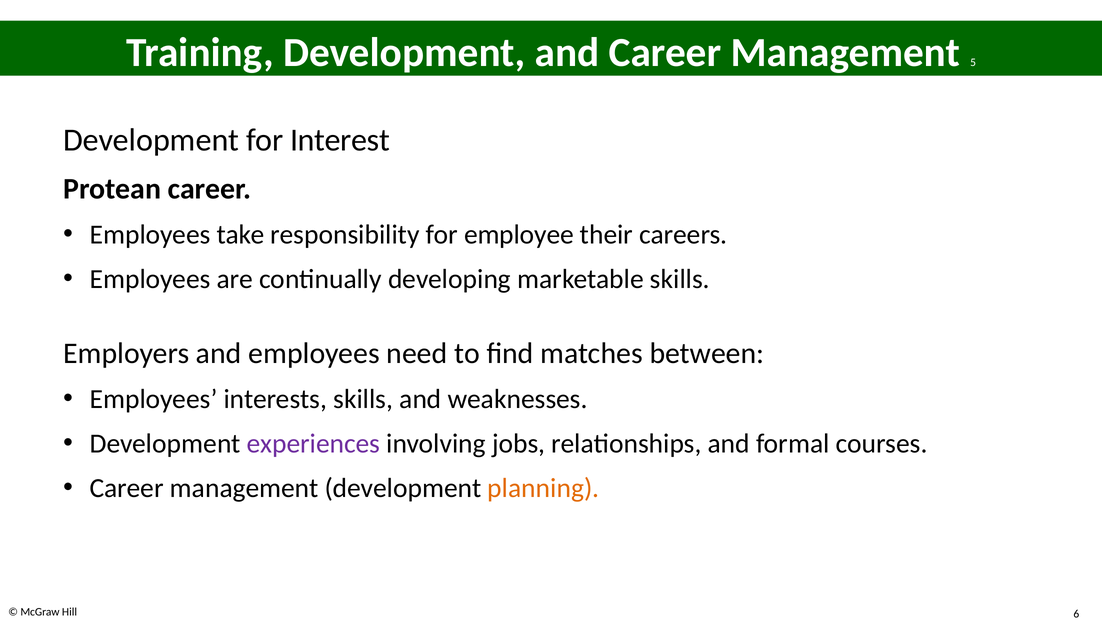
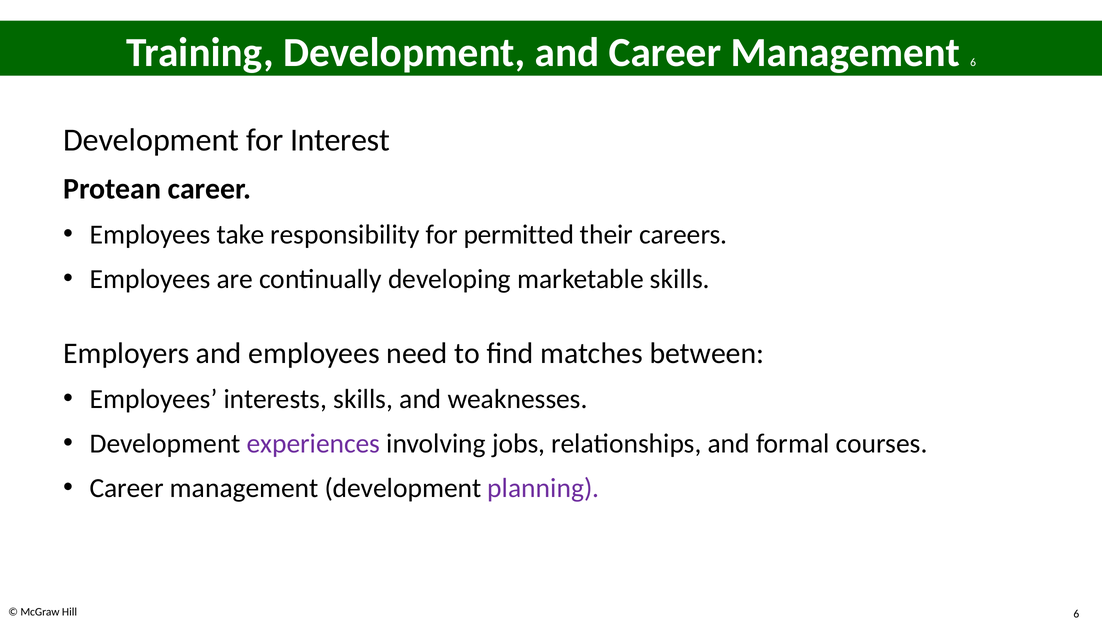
Management 5: 5 -> 6
employee: employee -> permitted
planning colour: orange -> purple
